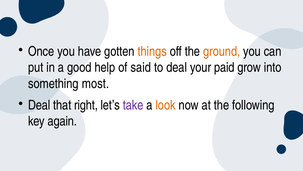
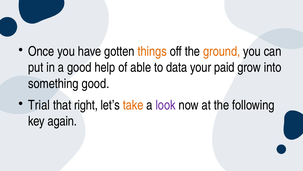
said: said -> able
to deal: deal -> data
something most: most -> good
Deal at (39, 105): Deal -> Trial
take colour: purple -> orange
look colour: orange -> purple
